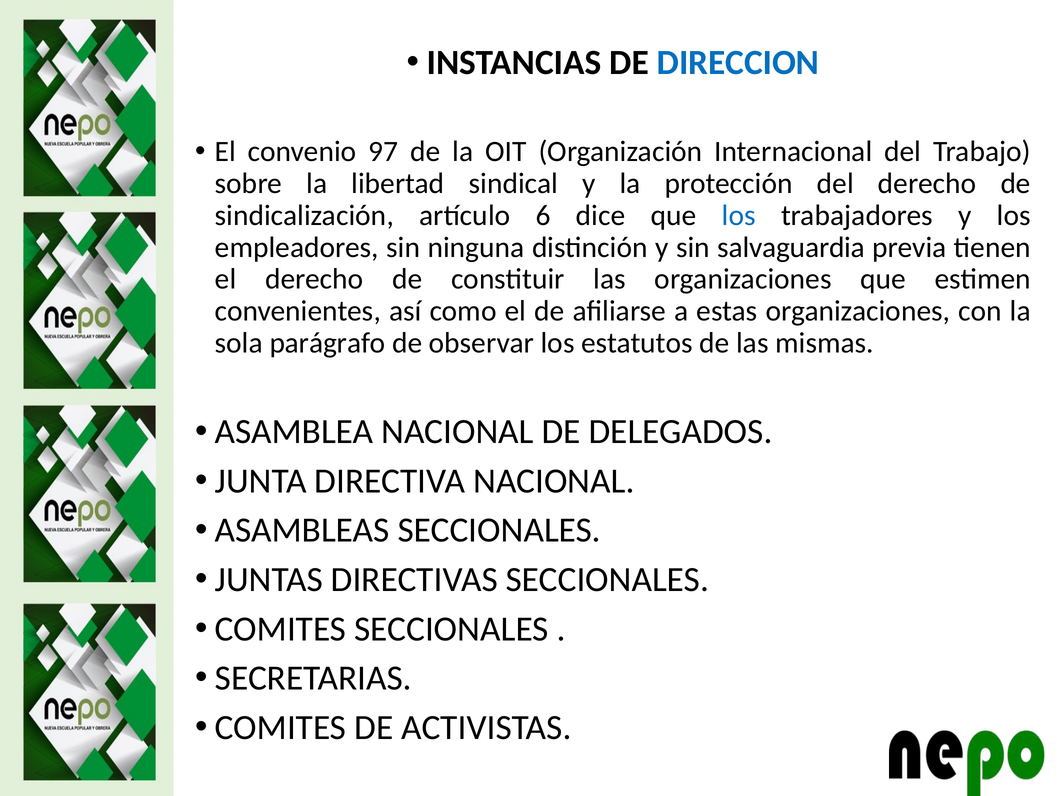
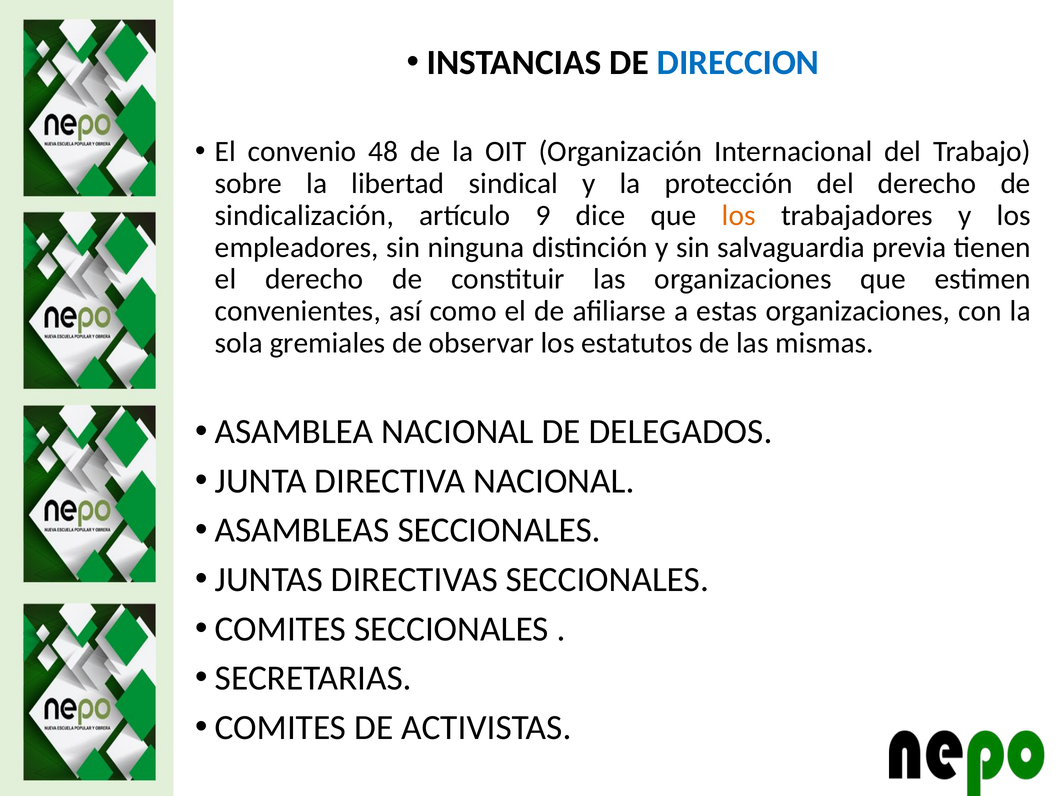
97: 97 -> 48
6: 6 -> 9
los at (739, 215) colour: blue -> orange
parágrafo: parágrafo -> gremiales
